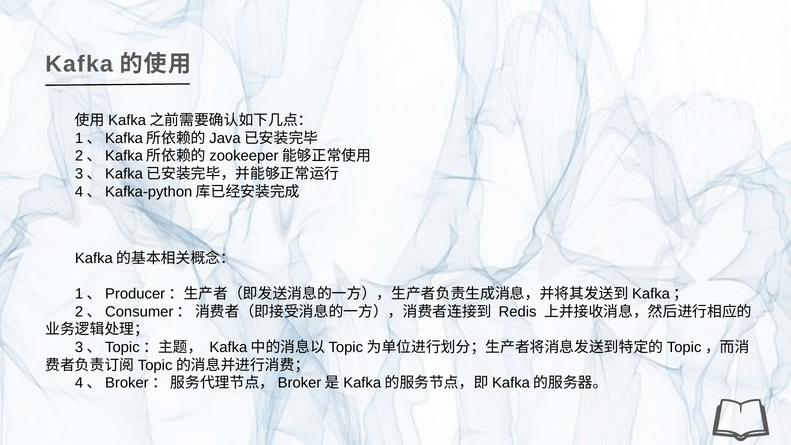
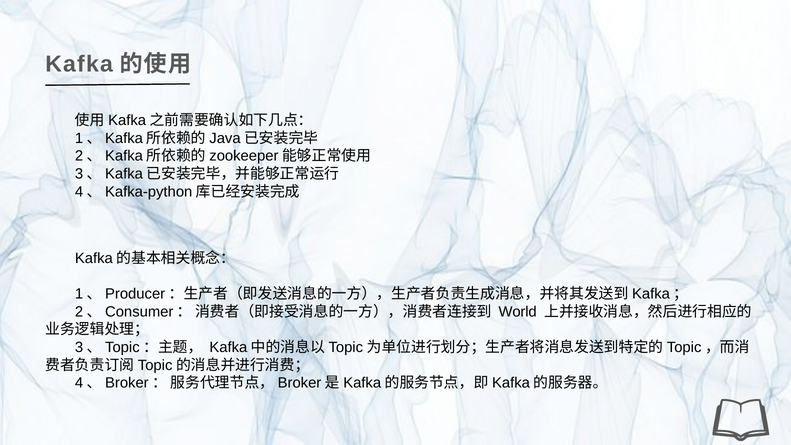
Redis: Redis -> World
